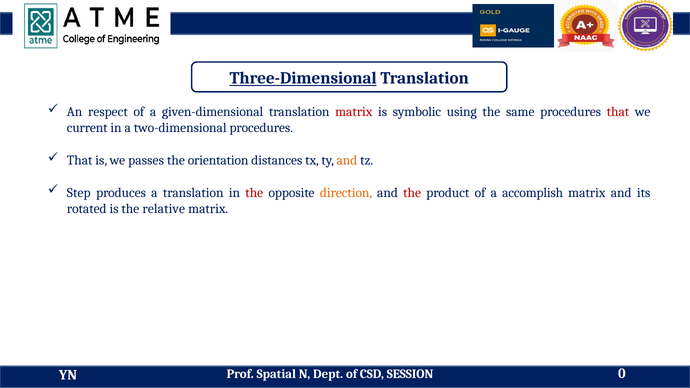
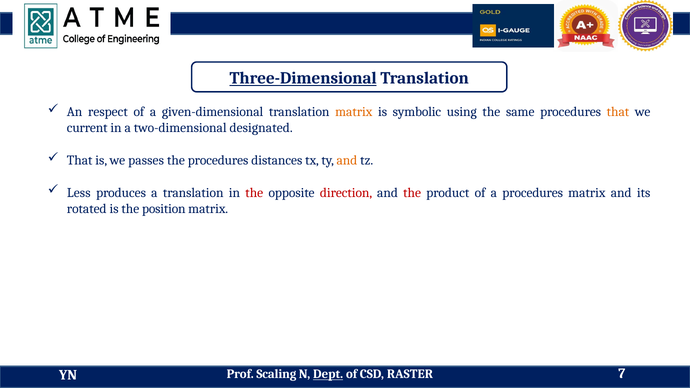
matrix at (354, 112) colour: red -> orange
that at (618, 112) colour: red -> orange
two-dimensional procedures: procedures -> designated
the orientation: orientation -> procedures
Step: Step -> Less
direction colour: orange -> red
a accomplish: accomplish -> procedures
relative: relative -> position
Spatial: Spatial -> Scaling
Dept underline: none -> present
SESSION: SESSION -> RASTER
0: 0 -> 7
